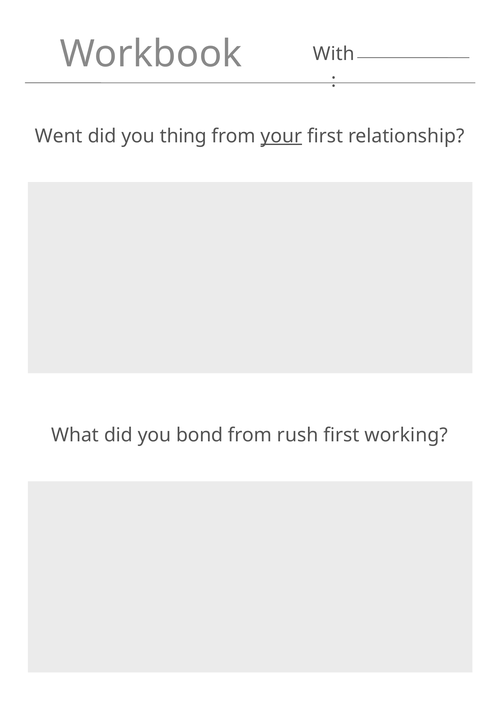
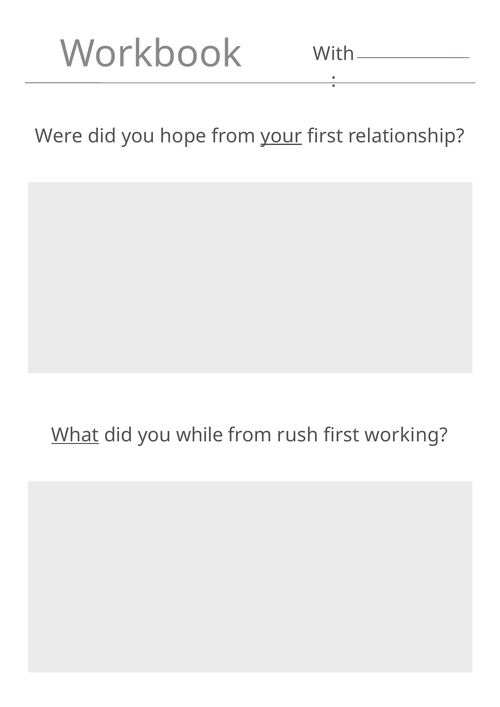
Went: Went -> Were
thing: thing -> hope
What underline: none -> present
bond: bond -> while
